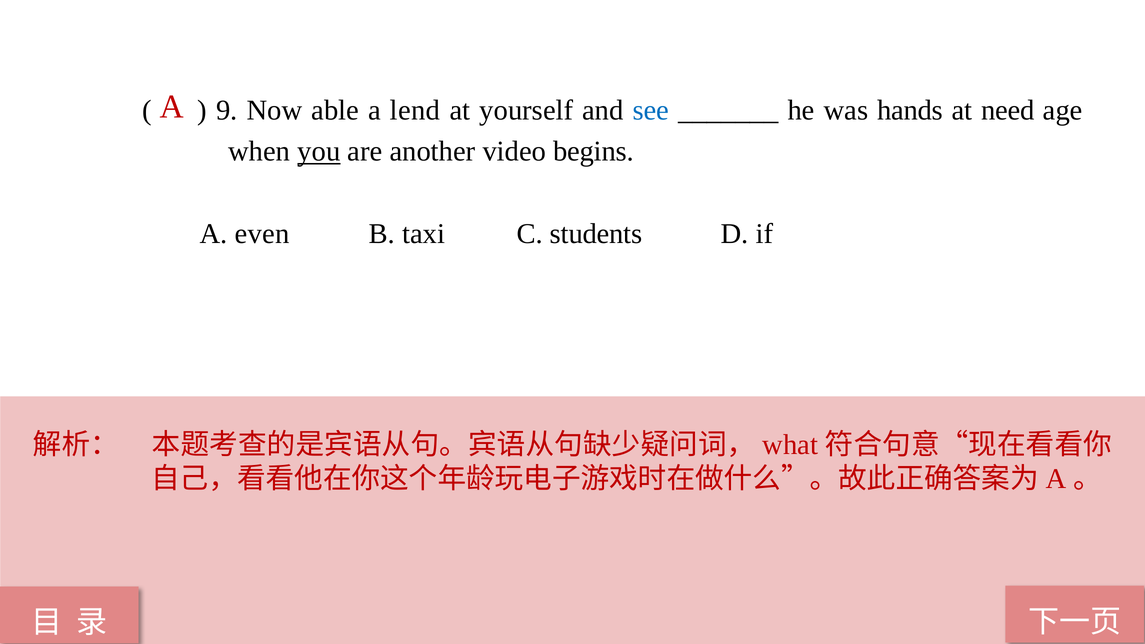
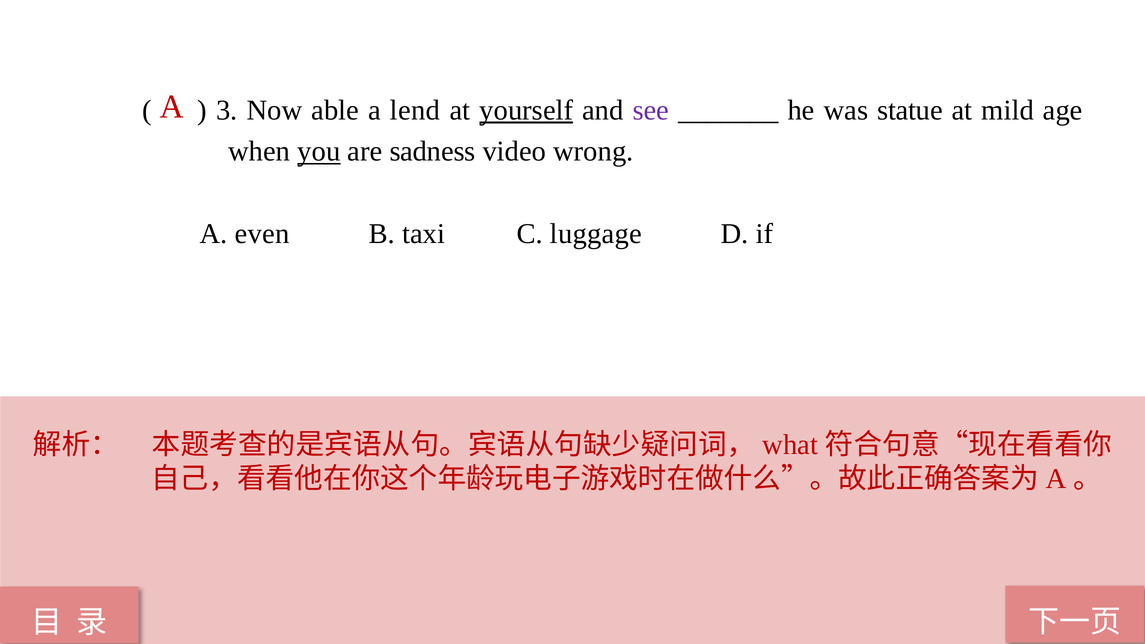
9: 9 -> 3
yourself underline: none -> present
see colour: blue -> purple
hands: hands -> statue
need: need -> mild
another: another -> sadness
begins: begins -> wrong
students: students -> luggage
